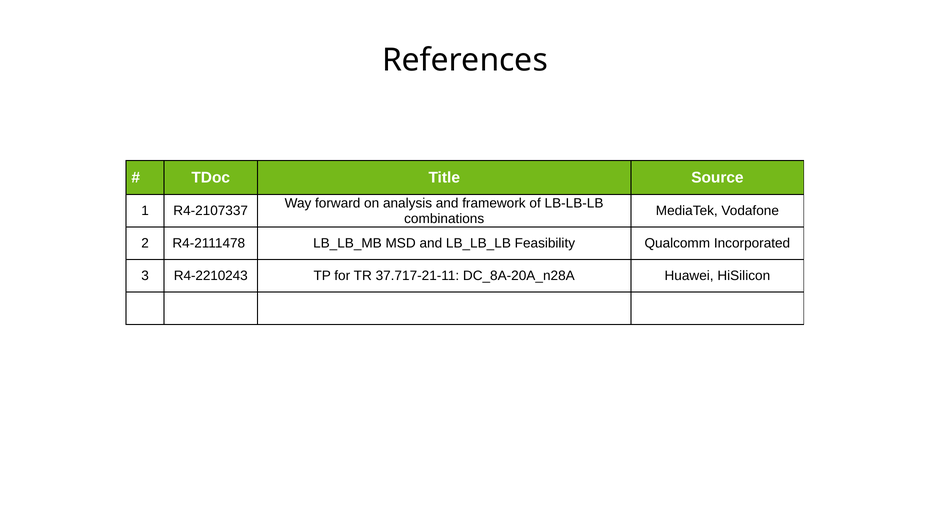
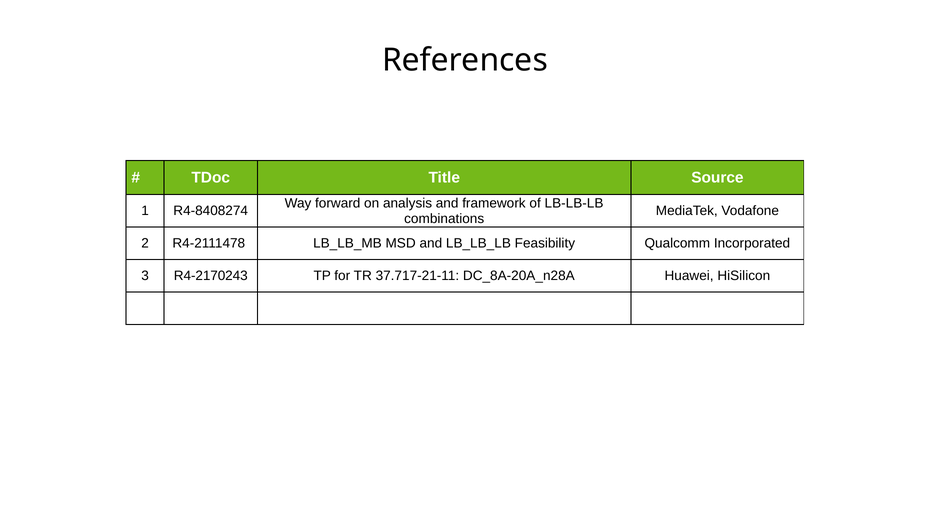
R4-2107337: R4-2107337 -> R4-8408274
R4-2210243: R4-2210243 -> R4-2170243
